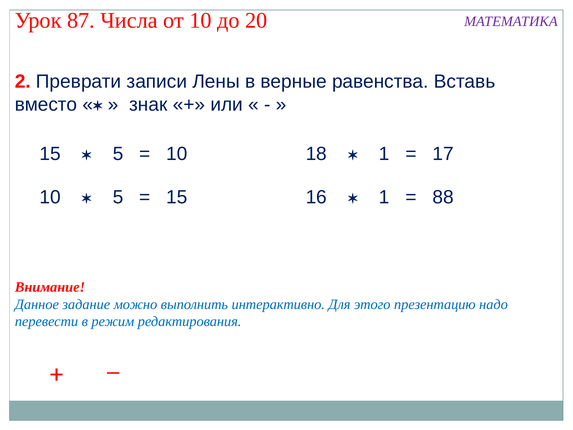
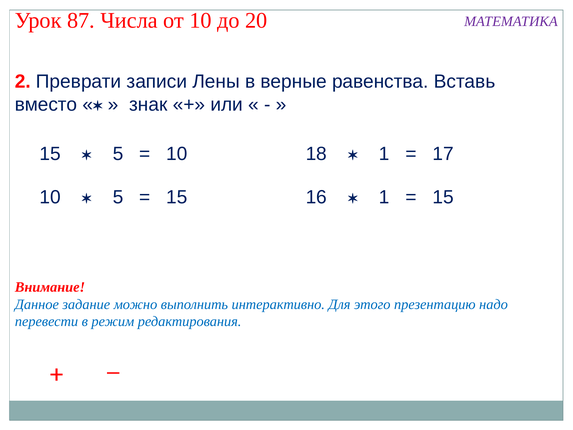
88 at (443, 197): 88 -> 15
